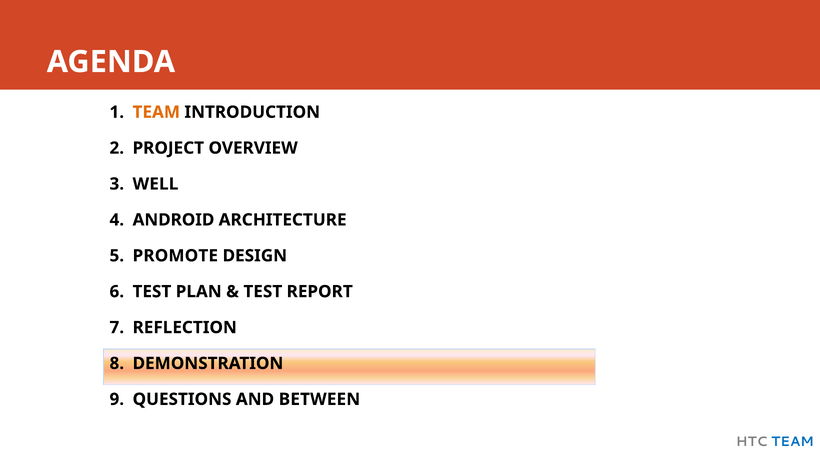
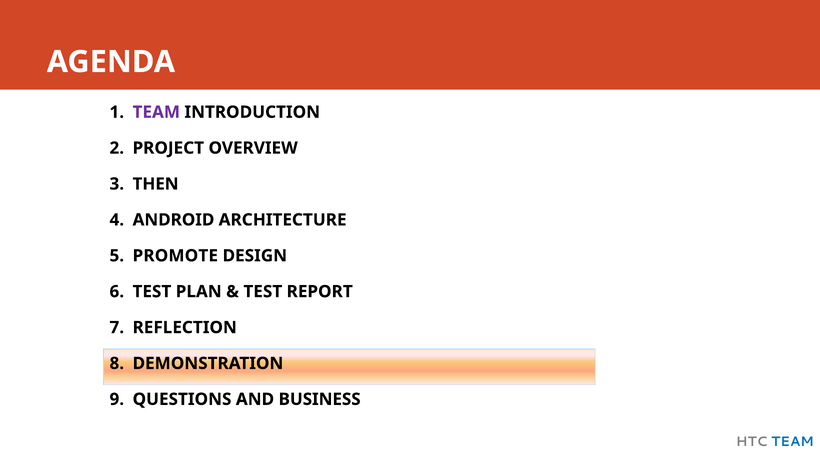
TEAM at (156, 112) colour: orange -> purple
WELL: WELL -> THEN
BETWEEN: BETWEEN -> BUSINESS
